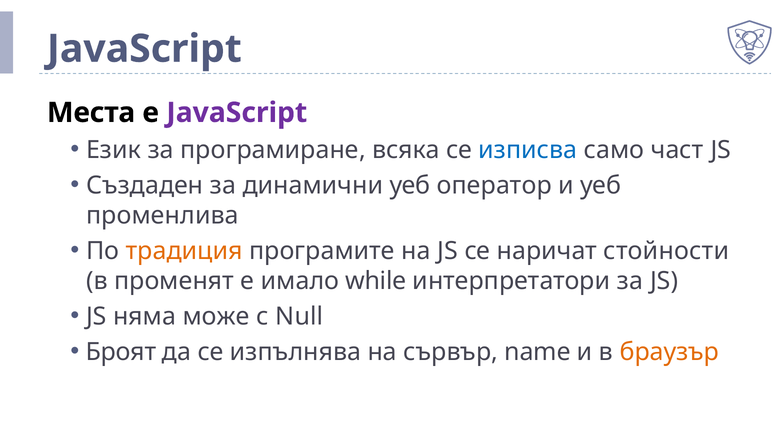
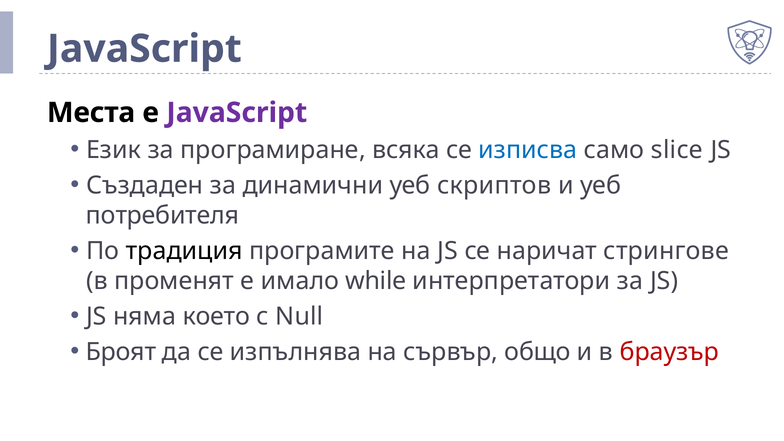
част: част -> slice
оператор: оператор -> скриптов
променлива: променлива -> потребителя
традиция colour: orange -> black
стойности: стойности -> стрингове
може: може -> което
name: name -> общо
браузър colour: orange -> red
